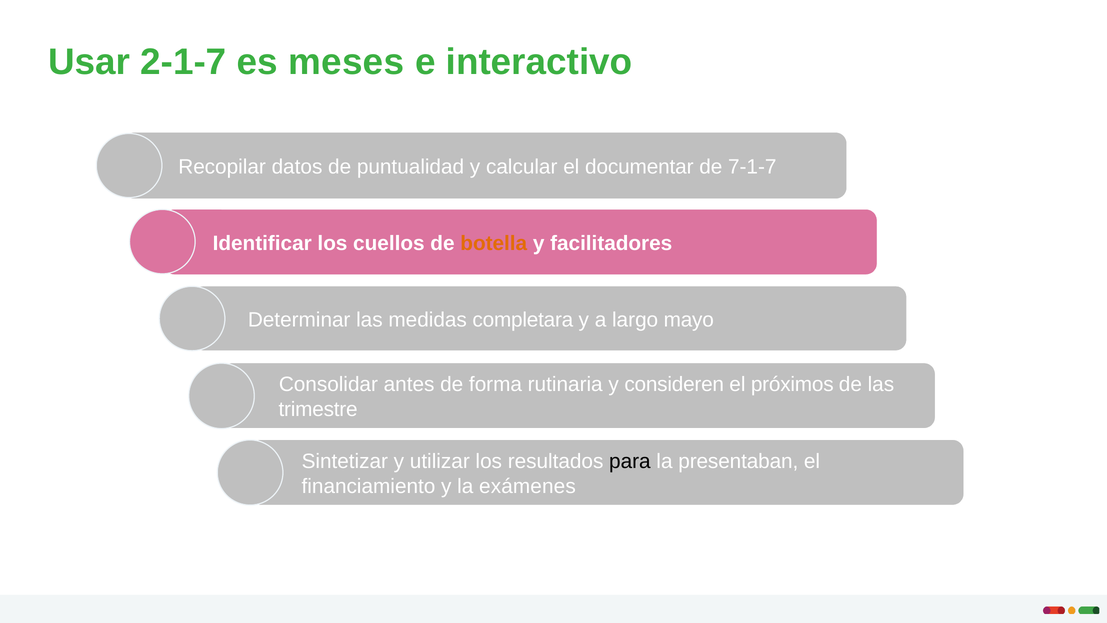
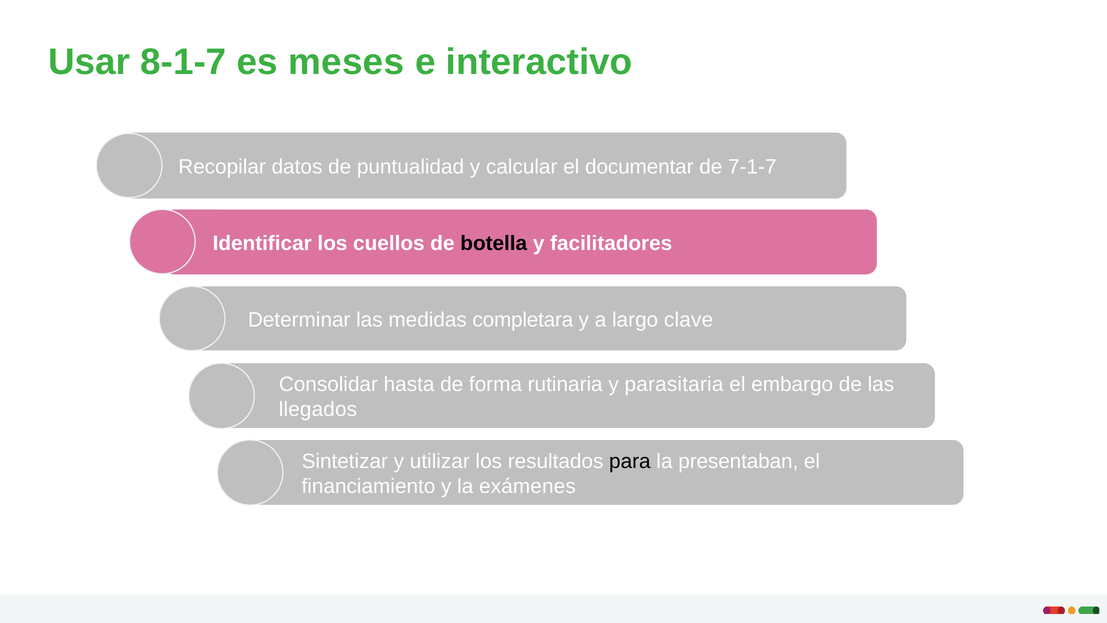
2-1-7: 2-1-7 -> 8-1-7
botella colour: orange -> black
mayo: mayo -> clave
antes: antes -> hasta
consideren: consideren -> parasitaria
próximos: próximos -> embargo
trimestre: trimestre -> llegados
